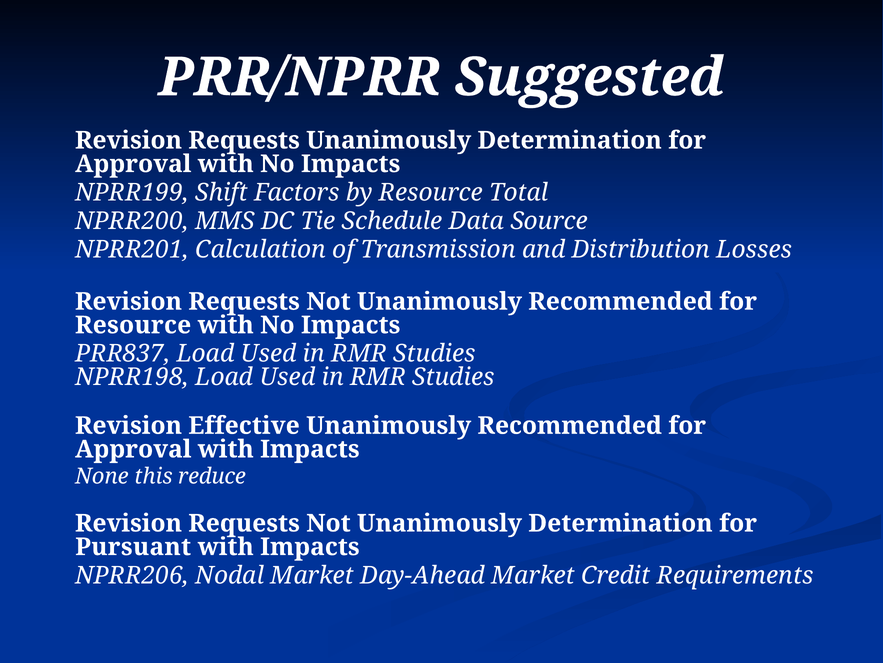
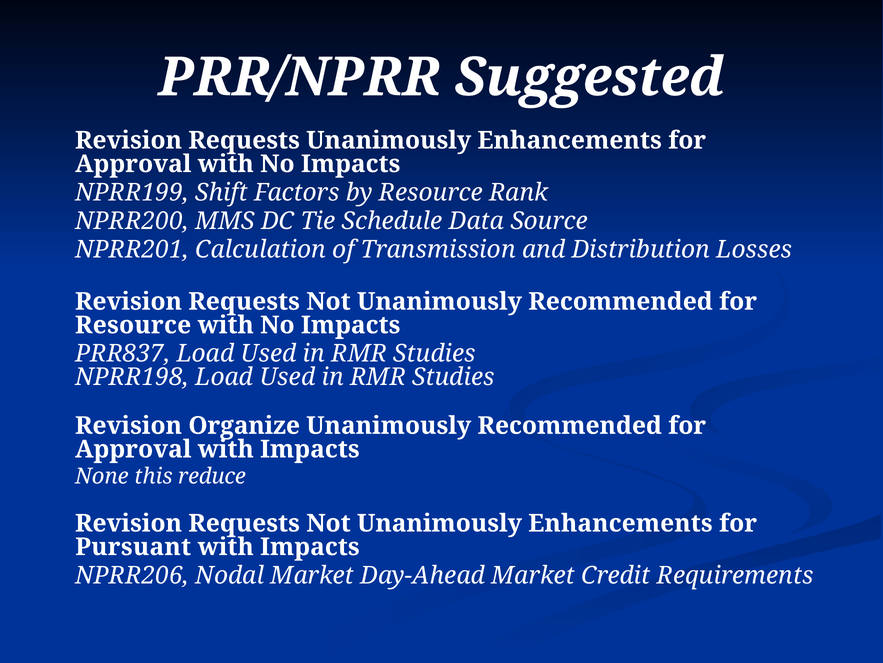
Requests Unanimously Determination: Determination -> Enhancements
Total: Total -> Rank
Effective: Effective -> Organize
Not Unanimously Determination: Determination -> Enhancements
